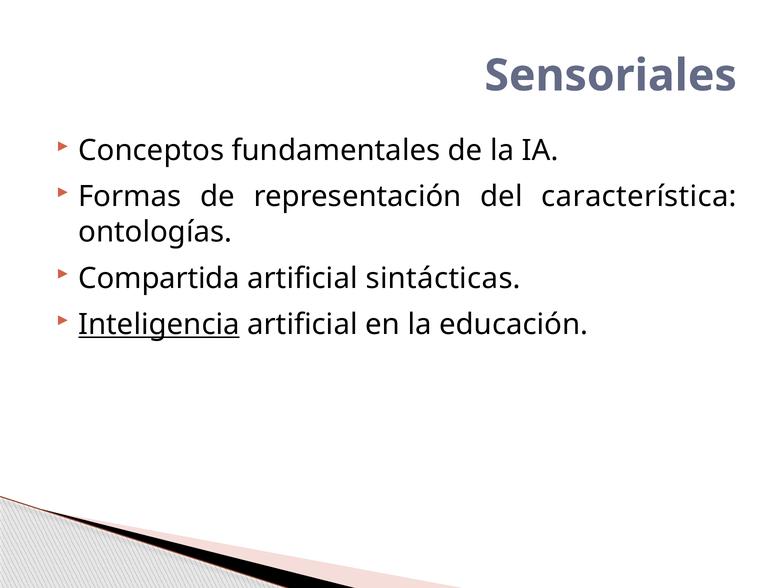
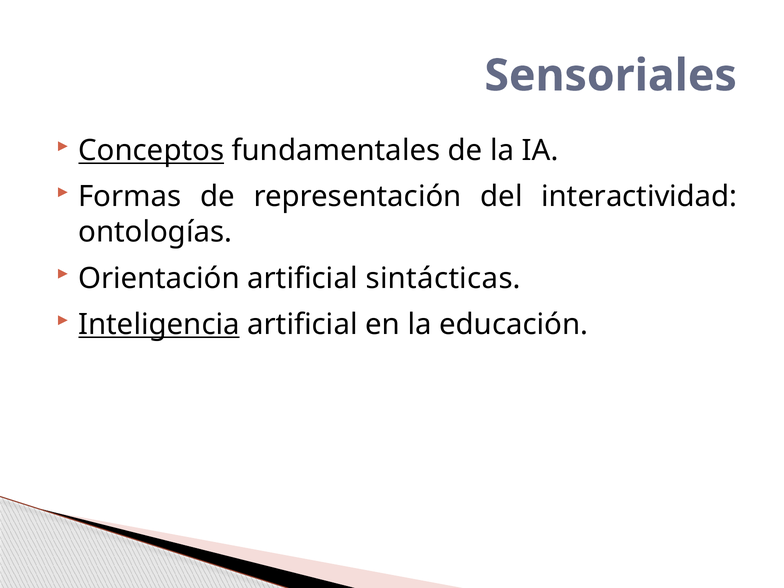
Conceptos underline: none -> present
característica: característica -> interactividad
Compartida: Compartida -> Orientación
